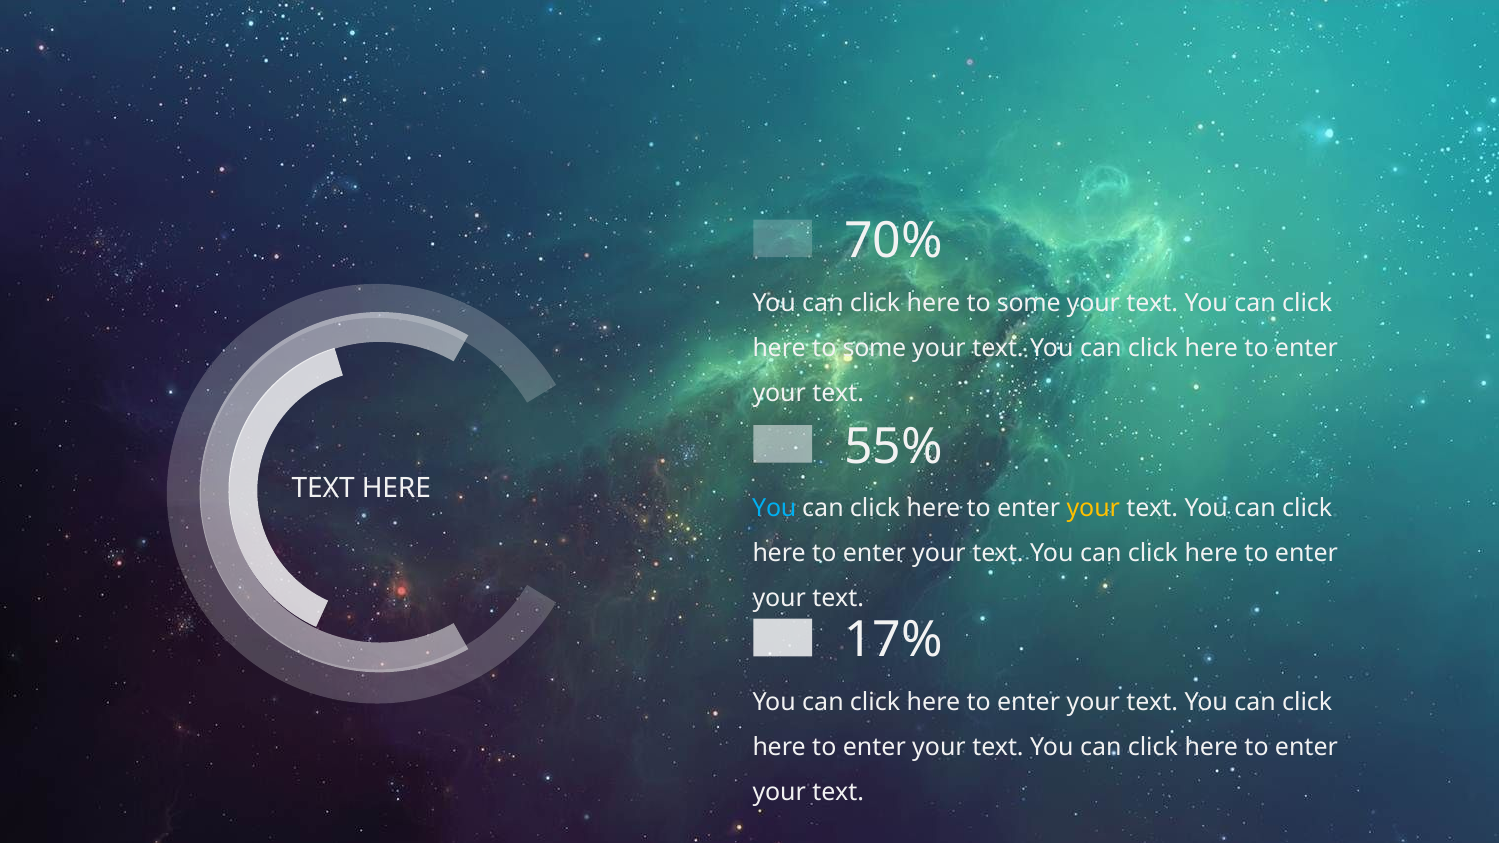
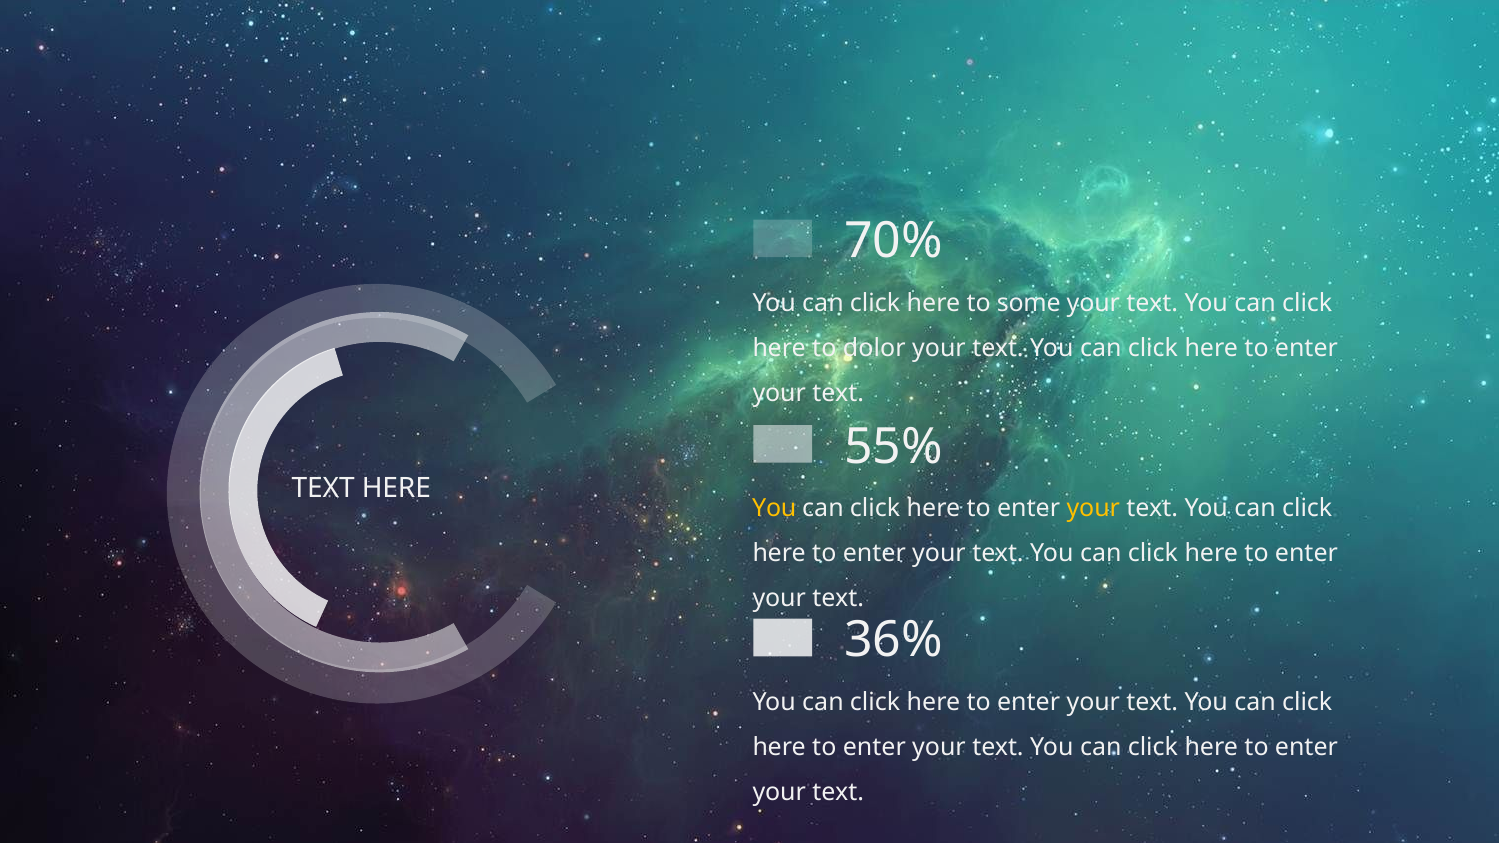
some at (874, 348): some -> dolor
You at (774, 509) colour: light blue -> yellow
17%: 17% -> 36%
